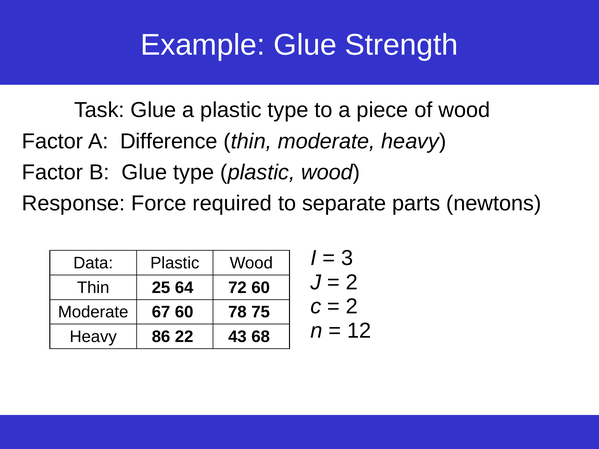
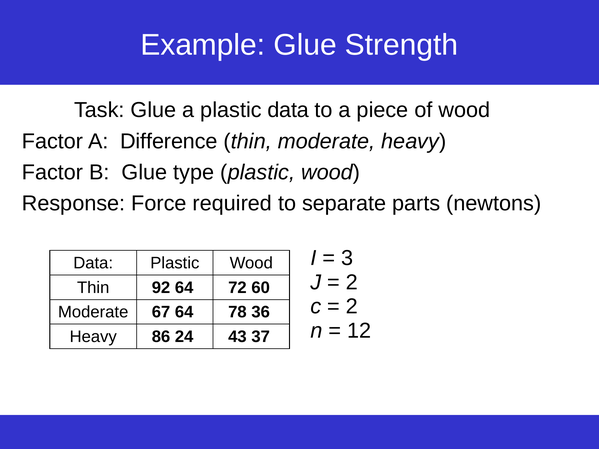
plastic type: type -> data
25: 25 -> 92
67 60: 60 -> 64
75: 75 -> 36
22: 22 -> 24
68: 68 -> 37
